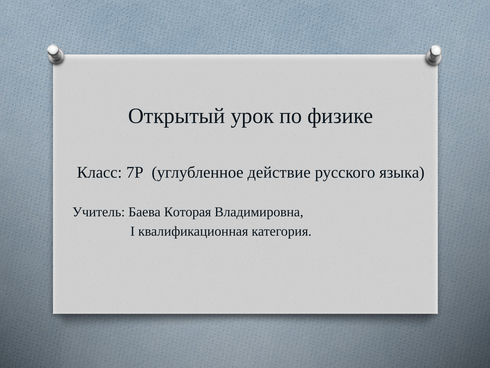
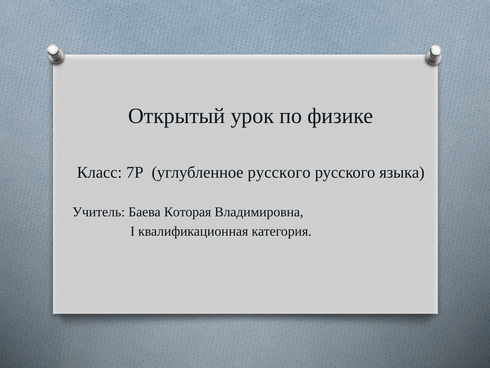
углубленное действие: действие -> русского
